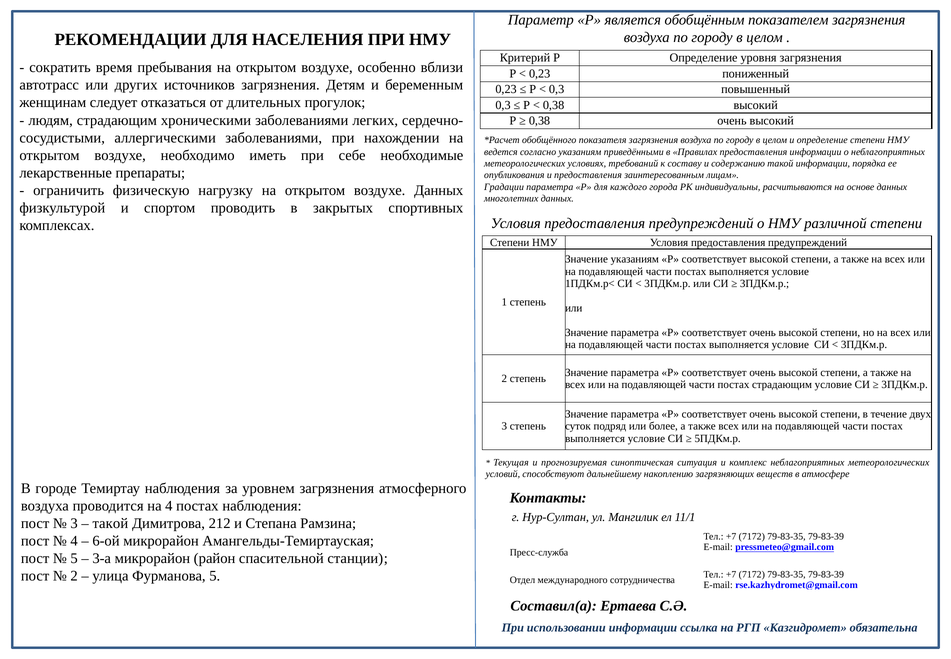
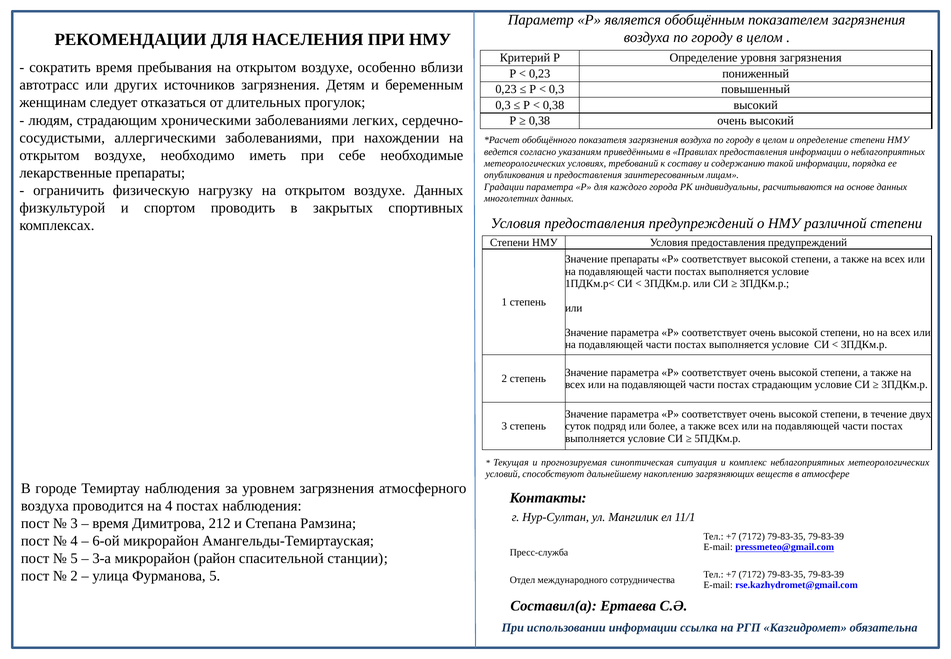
Значение указаниям: указаниям -> препараты
такой at (110, 523): такой -> время
